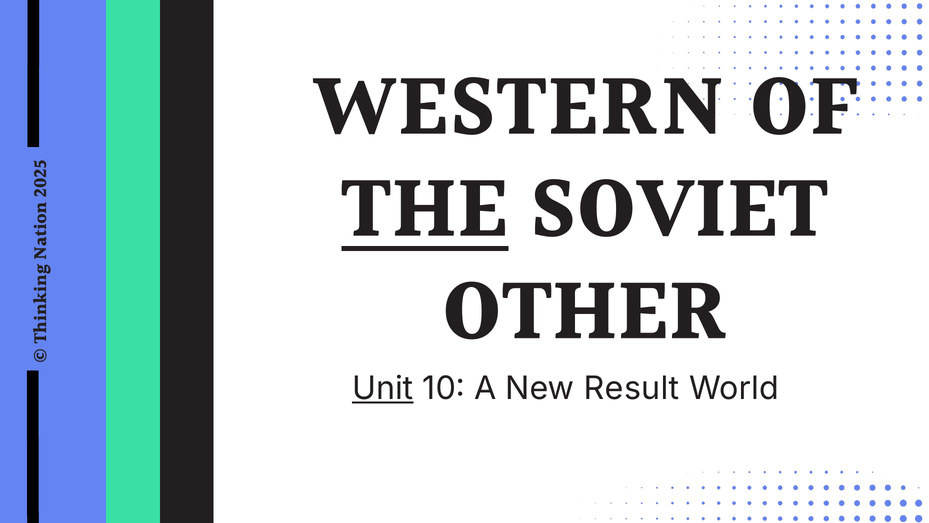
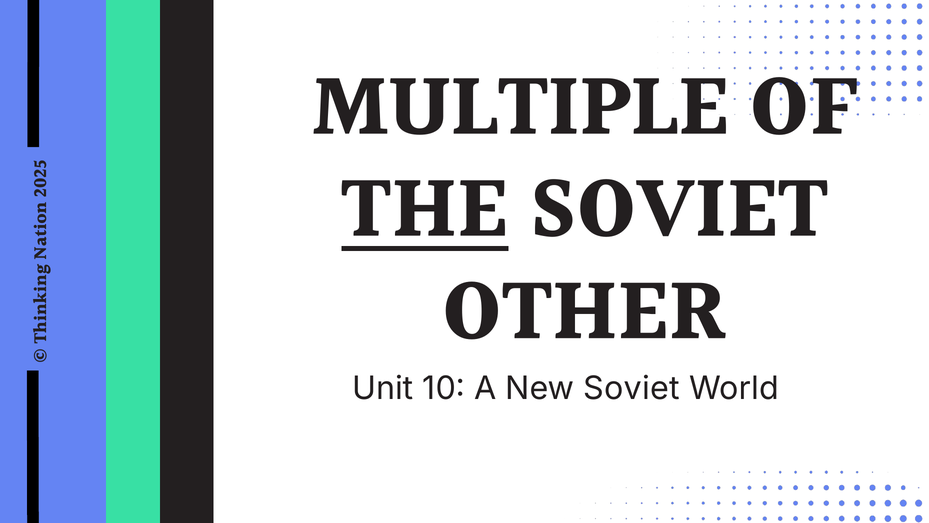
WESTERN: WESTERN -> MULTIPLE
Unit underline: present -> none
New Result: Result -> Soviet
